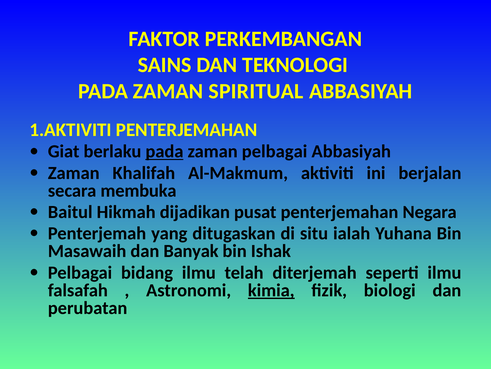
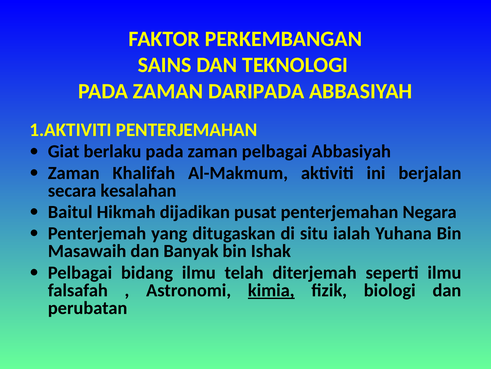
SPIRITUAL: SPIRITUAL -> DARIPADA
pada at (164, 151) underline: present -> none
membuka: membuka -> kesalahan
